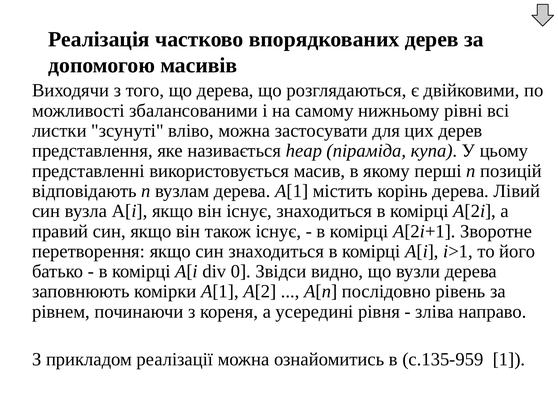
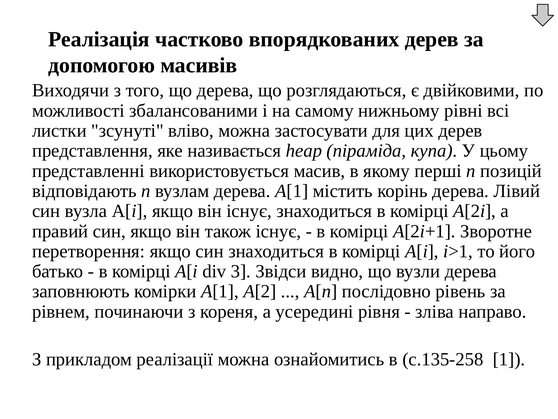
0: 0 -> 3
с.135-959: с.135-959 -> с.135-258
